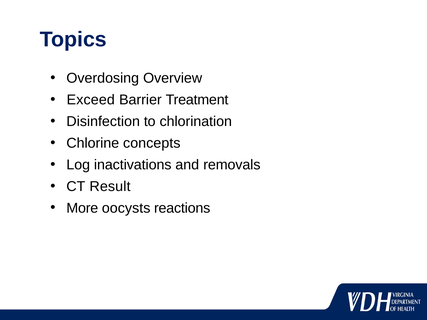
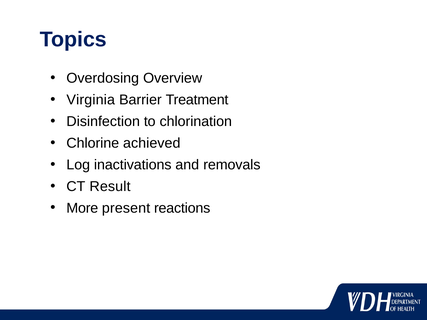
Exceed: Exceed -> Virginia
concepts: concepts -> achieved
oocysts: oocysts -> present
